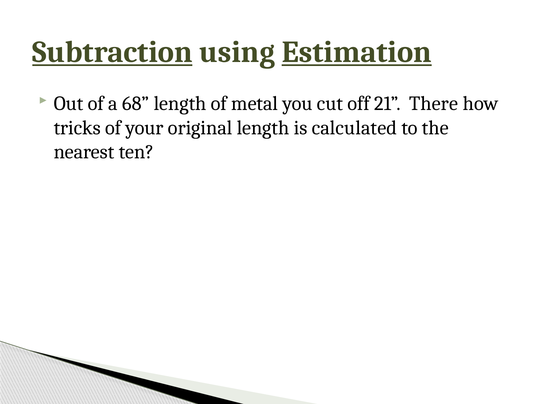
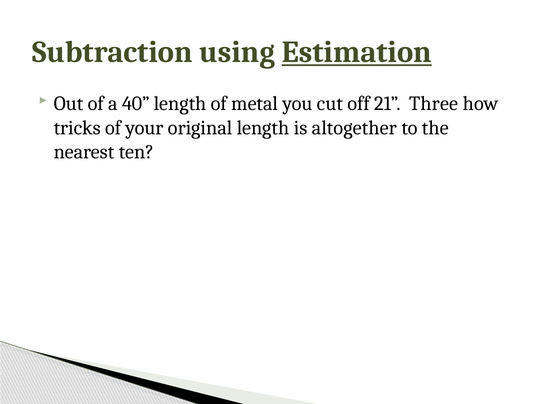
Subtraction underline: present -> none
68: 68 -> 40
There: There -> Three
calculated: calculated -> altogether
